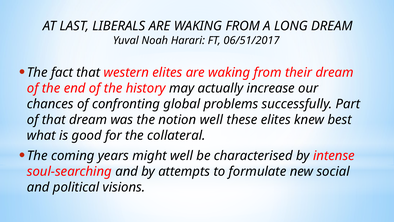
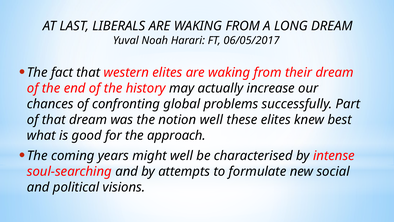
06/51/2017: 06/51/2017 -> 06/05/2017
collateral: collateral -> approach
